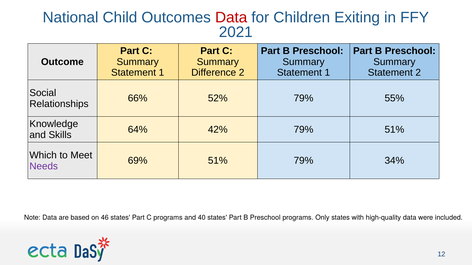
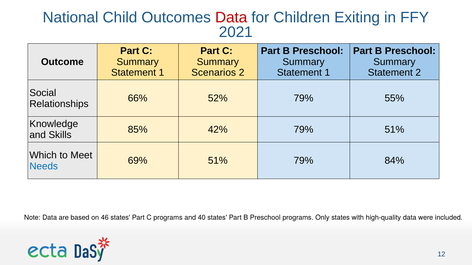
Difference: Difference -> Scenarios
64%: 64% -> 85%
34%: 34% -> 84%
Needs colour: purple -> blue
